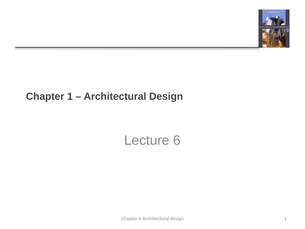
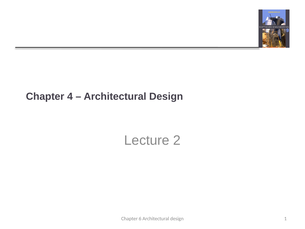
Chapter 1: 1 -> 4
Lecture 6: 6 -> 2
